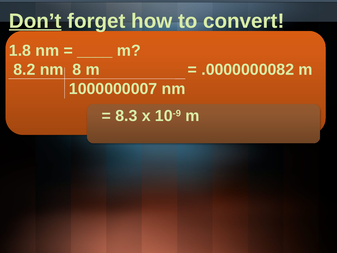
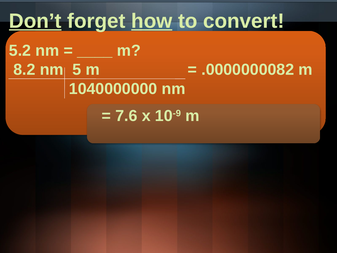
how underline: none -> present
1.8: 1.8 -> 5.2
8: 8 -> 5
1000000007: 1000000007 -> 1040000000
8.3: 8.3 -> 7.6
